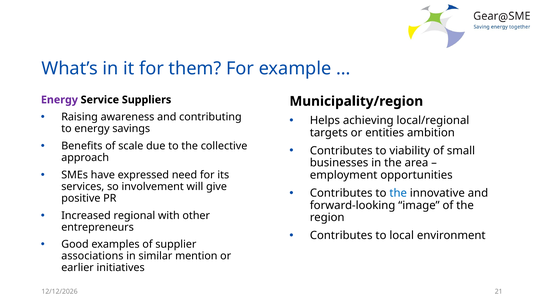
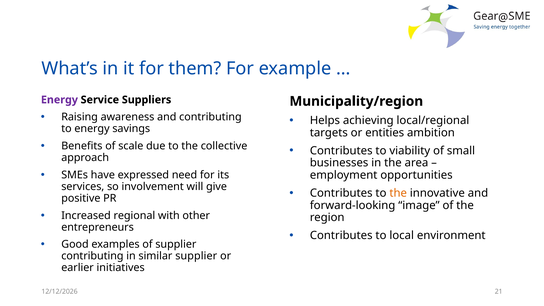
the at (398, 193) colour: blue -> orange
associations at (92, 256): associations -> contributing
similar mention: mention -> supplier
